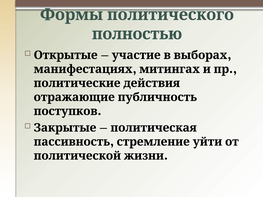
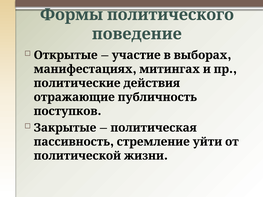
полностью: полностью -> поведение
